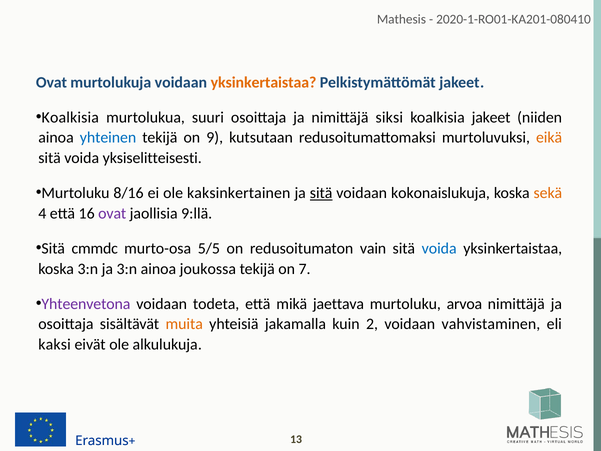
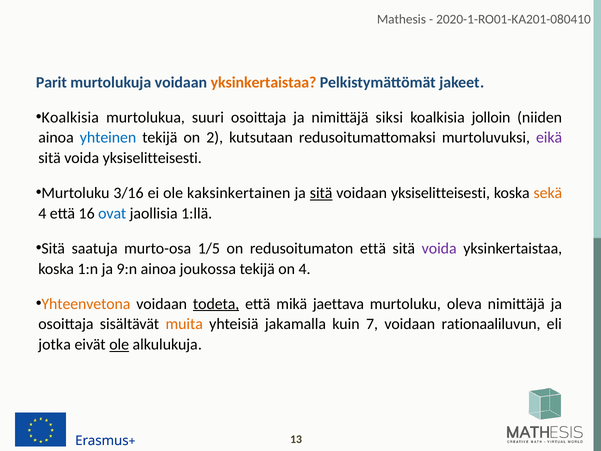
Ovat at (51, 82): Ovat -> Parit
koalkisia jakeet: jakeet -> jolloin
9: 9 -> 2
eikä colour: orange -> purple
8/16: 8/16 -> 3/16
voidaan kokonaislukuja: kokonaislukuja -> yksiselitteisesti
ovat at (112, 213) colour: purple -> blue
9:llä: 9:llä -> 1:llä
cmmdc: cmmdc -> saatuja
5/5: 5/5 -> 1/5
redusoitumaton vain: vain -> että
voida at (439, 248) colour: blue -> purple
koska 3:n: 3:n -> 1:n
ja 3:n: 3:n -> 9:n
on 7: 7 -> 4
Yhteenvetona colour: purple -> orange
todeta underline: none -> present
arvoa: arvoa -> oleva
2: 2 -> 7
vahvistaminen: vahvistaminen -> rationaaliluvun
kaksi: kaksi -> jotka
ole at (119, 344) underline: none -> present
